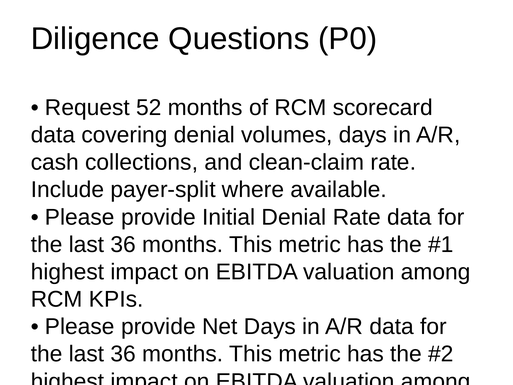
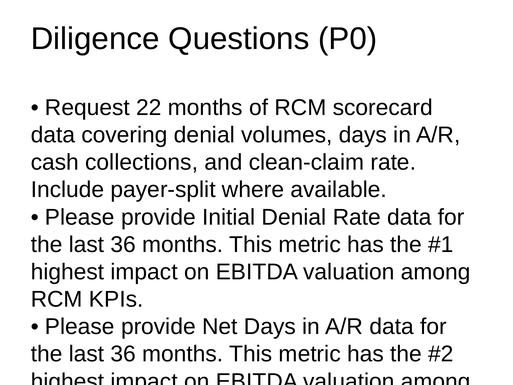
52: 52 -> 22
